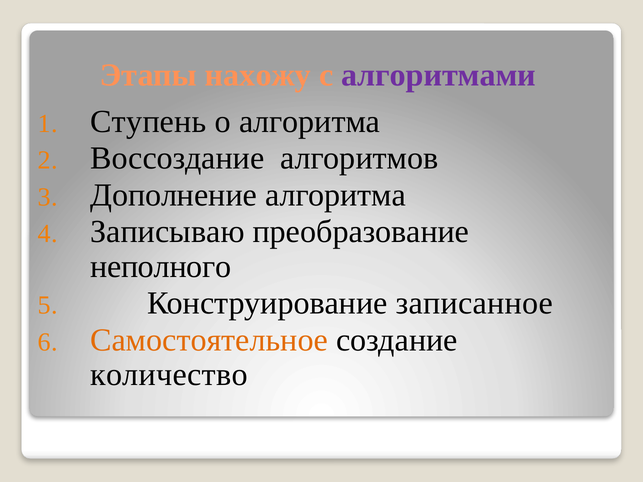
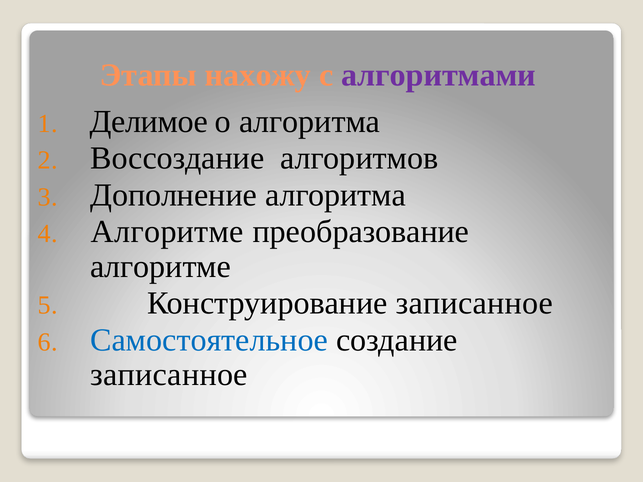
Ступень: Ступень -> Делимое
Записываю at (167, 232): Записываю -> Алгоритме
неполного at (161, 267): неполного -> алгоритме
Самостоятельное colour: orange -> blue
количество at (169, 375): количество -> записанное
